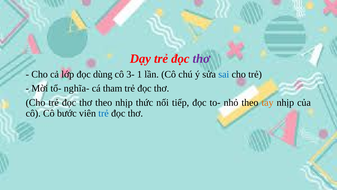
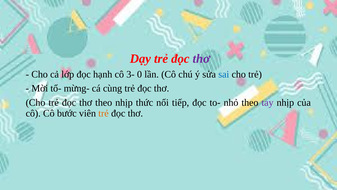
dùng: dùng -> hạnh
1: 1 -> 0
nghĩa-: nghĩa- -> mừng-
tham: tham -> cùng
tay colour: orange -> purple
trẻ at (104, 113) colour: blue -> orange
